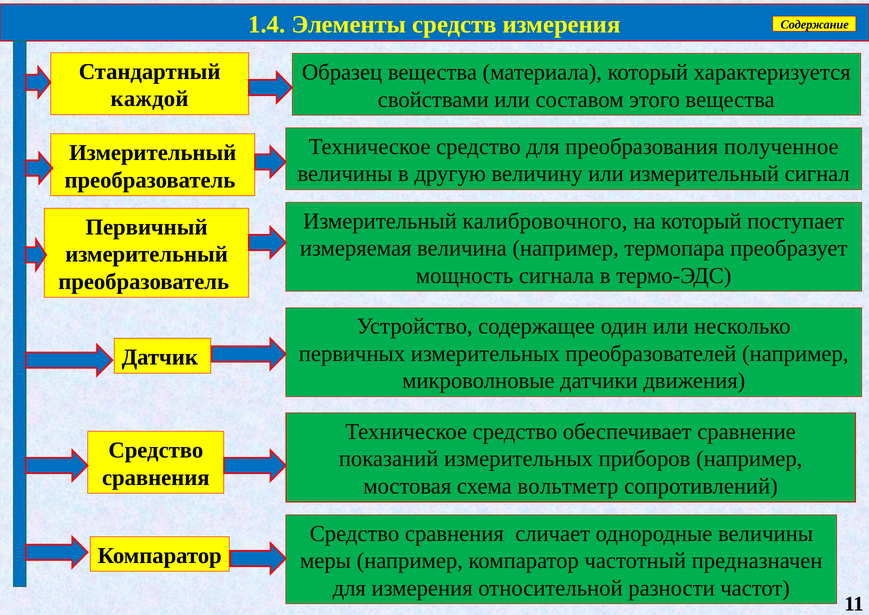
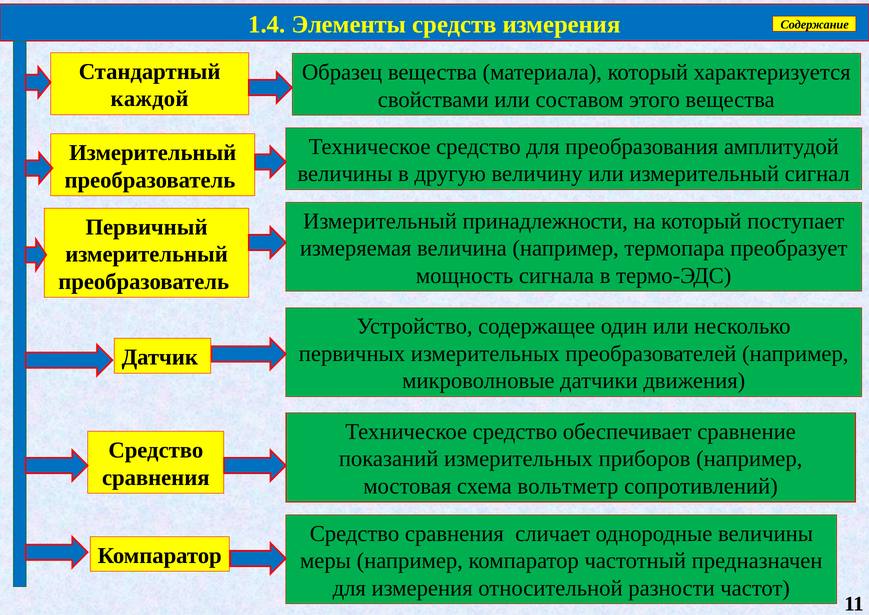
полученное: полученное -> амплитудой
калибровочного: калибровочного -> принадлежности
